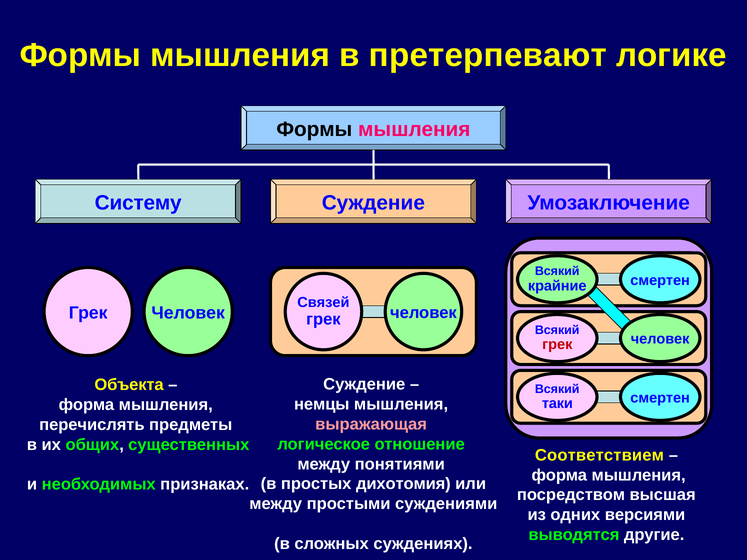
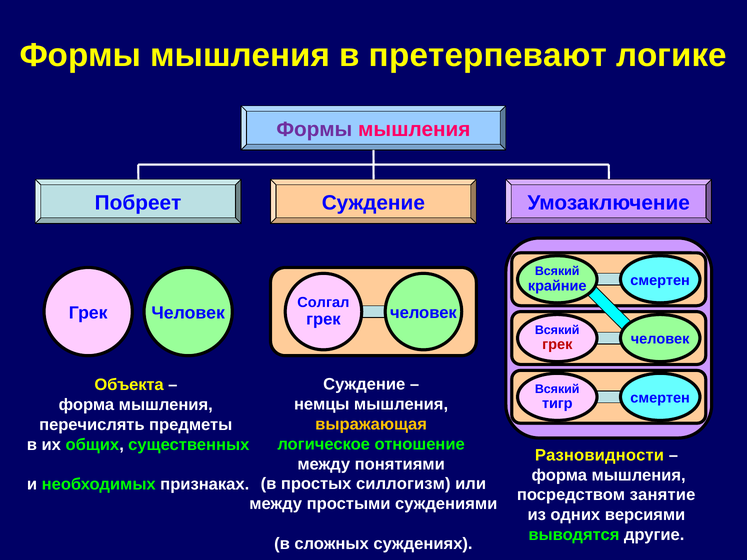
Формы at (314, 129) colour: black -> purple
Систему: Систему -> Побреет
Связей: Связей -> Солгал
таки: таки -> тигр
выражающая colour: pink -> yellow
Соответствием: Соответствием -> Разновидности
дихотомия: дихотомия -> силлогизм
высшая: высшая -> занятие
